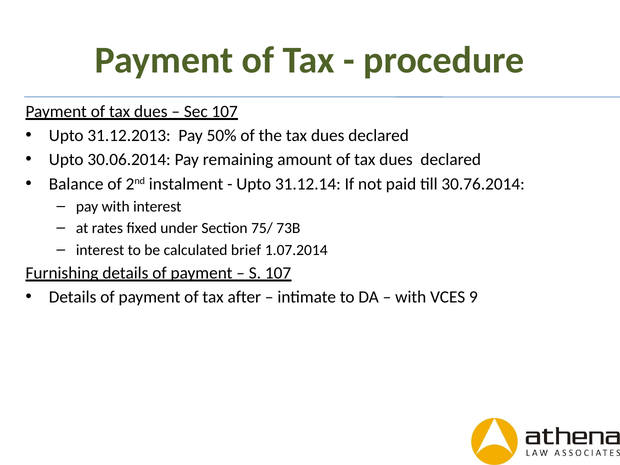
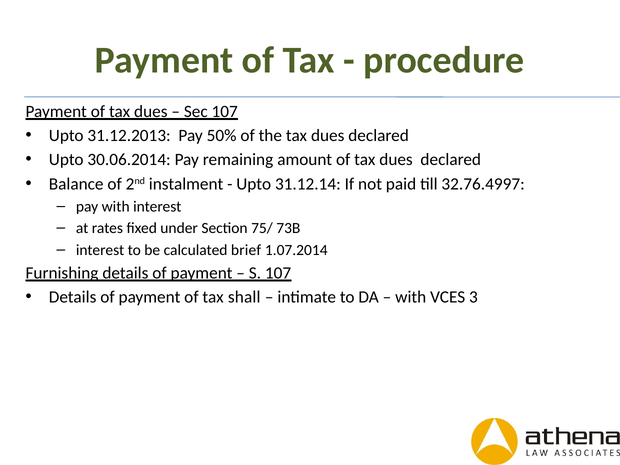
30.76.2014: 30.76.2014 -> 32.76.4997
after: after -> shall
9: 9 -> 3
